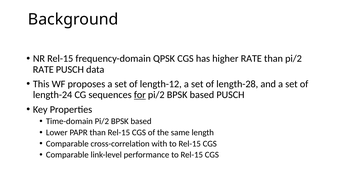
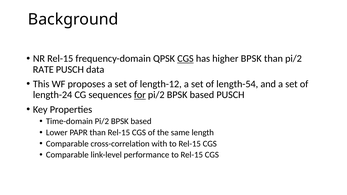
CGS at (185, 59) underline: none -> present
higher RATE: RATE -> BPSK
length-28: length-28 -> length-54
